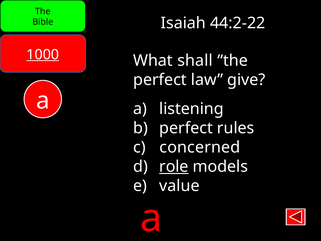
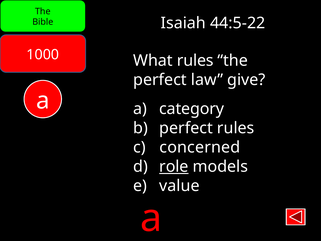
44:2-22: 44:2-22 -> 44:5-22
1000 underline: present -> none
What shall: shall -> rules
listening: listening -> category
